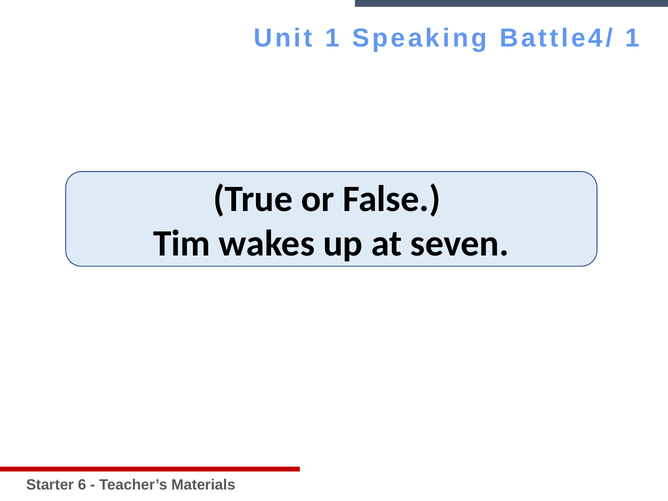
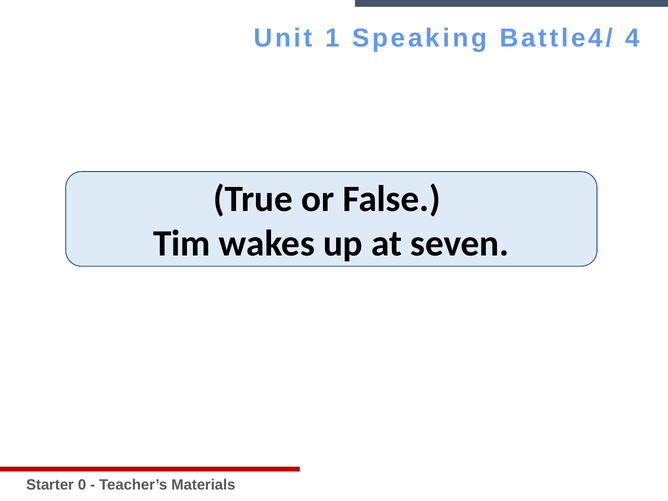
Battle4/ 1: 1 -> 4
6: 6 -> 0
